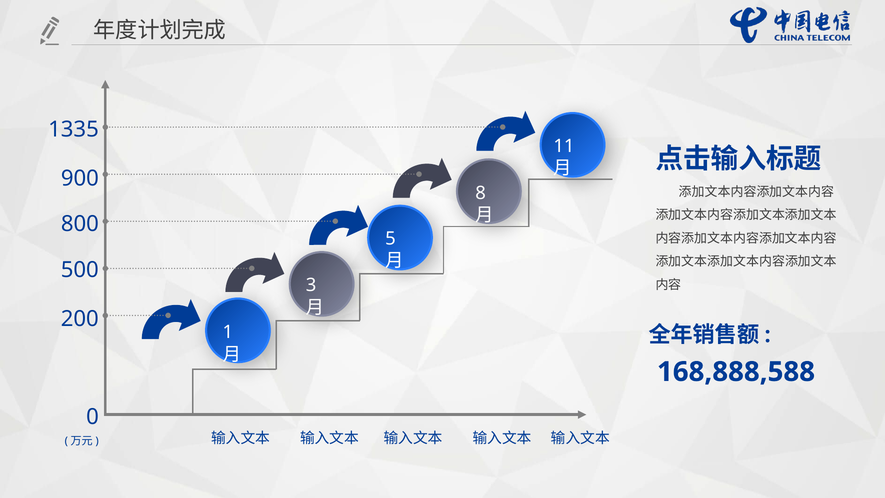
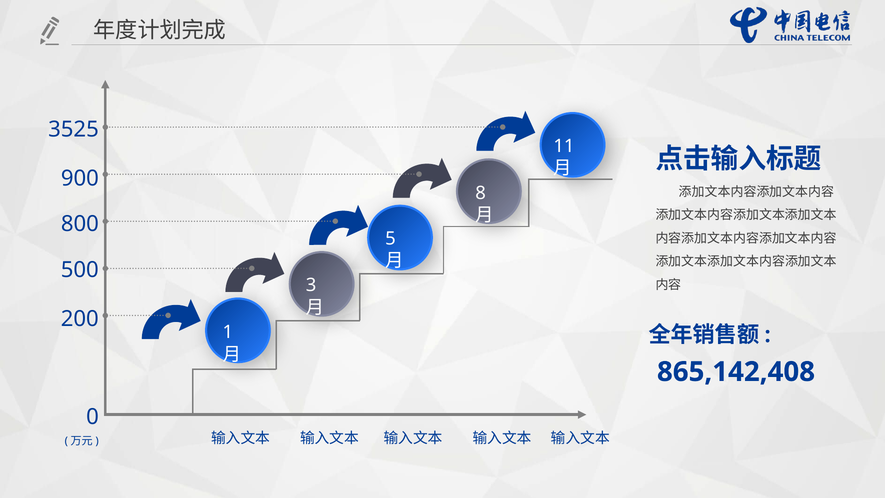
1335: 1335 -> 3525
168,888,588: 168,888,588 -> 865,142,408
